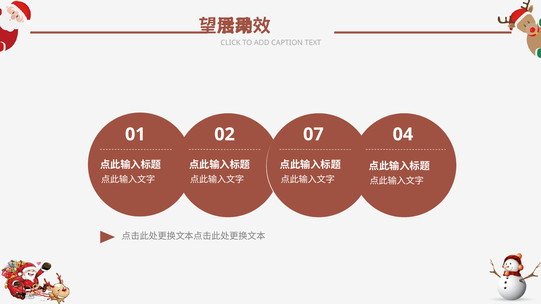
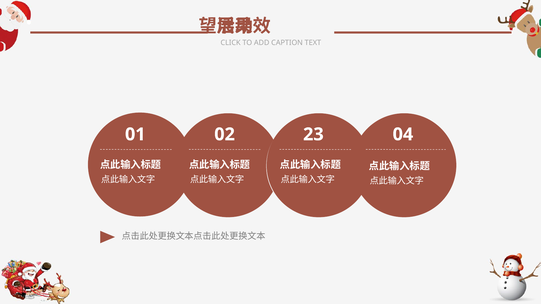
07: 07 -> 23
